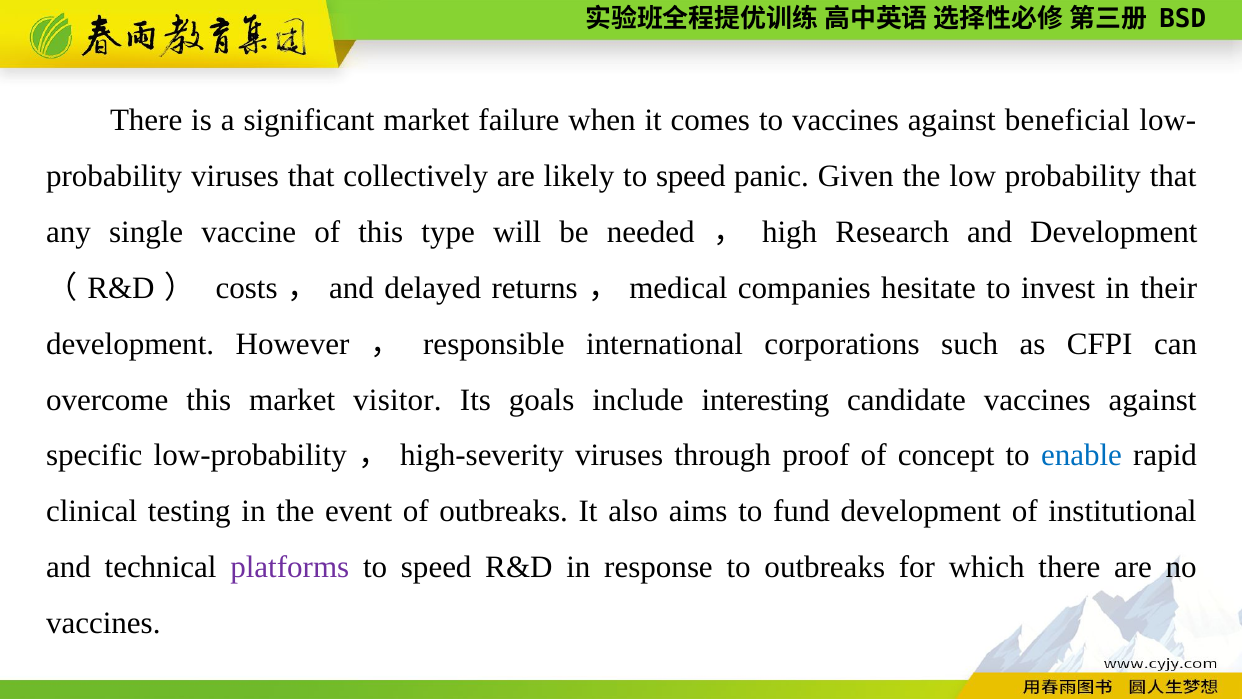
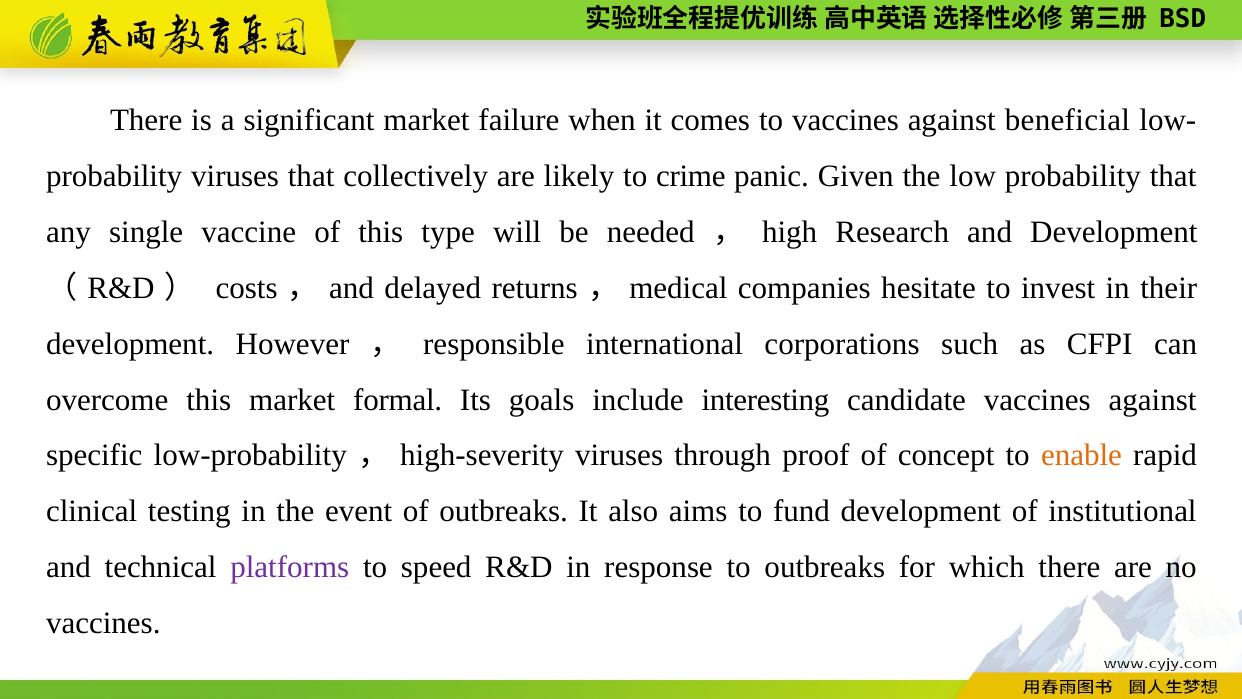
likely to speed: speed -> crime
visitor: visitor -> formal
enable colour: blue -> orange
